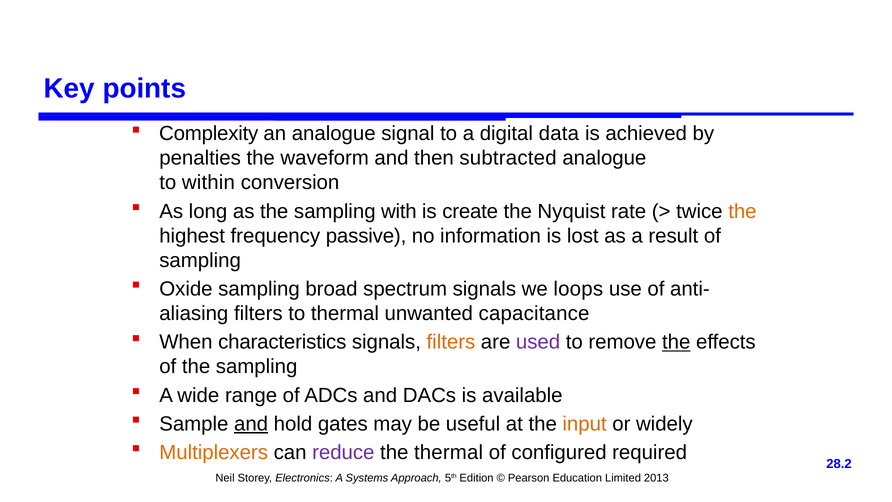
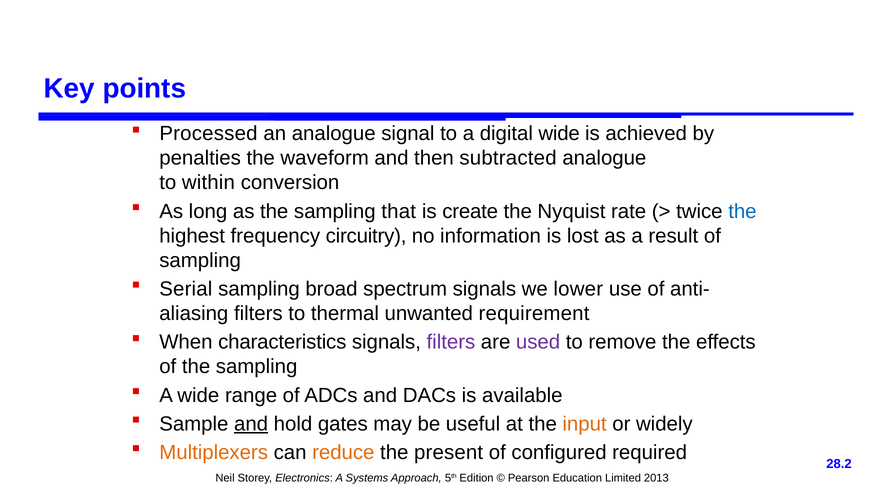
Complexity: Complexity -> Processed
digital data: data -> wide
with: with -> that
the at (742, 211) colour: orange -> blue
passive: passive -> circuitry
Oxide: Oxide -> Serial
loops: loops -> lower
capacitance: capacitance -> requirement
filters at (451, 342) colour: orange -> purple
the at (676, 342) underline: present -> none
reduce colour: purple -> orange
the thermal: thermal -> present
